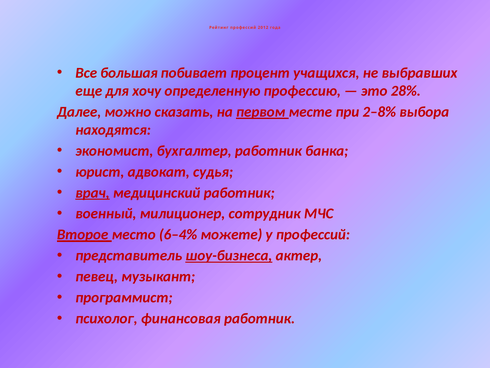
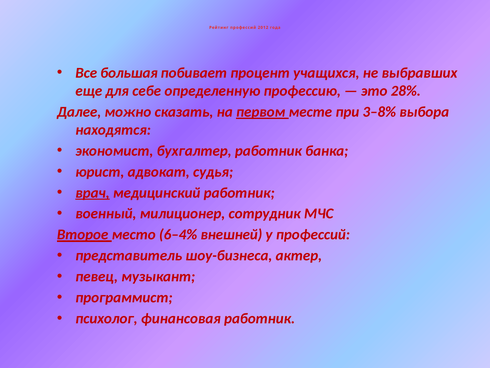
хочу: хочу -> себе
2–8%: 2–8% -> 3–8%
можете: можете -> внешней
шоу-бизнеса underline: present -> none
